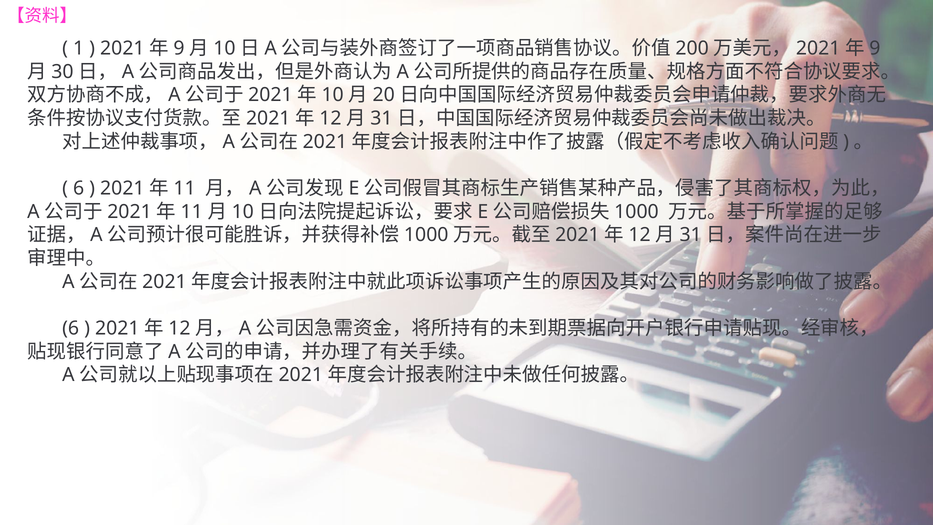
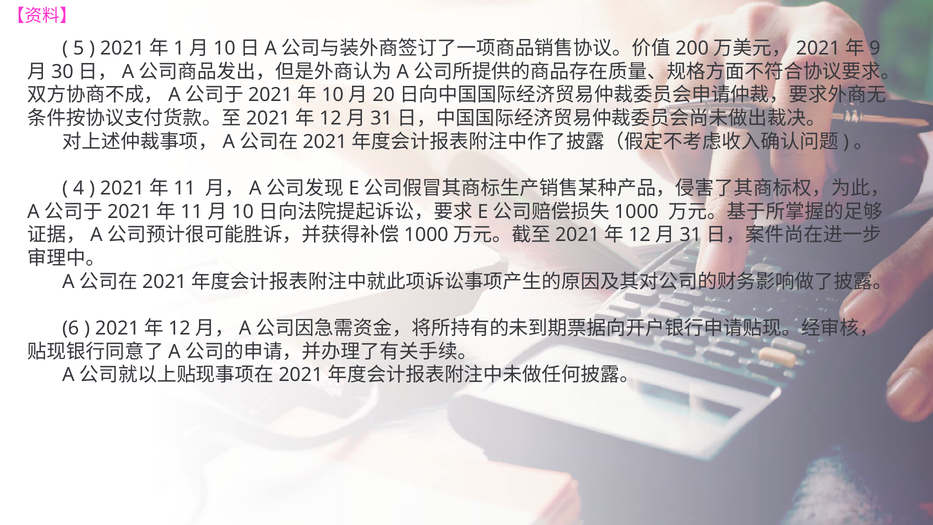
1: 1 -> 5
9 at (179, 48): 9 -> 1
6 at (79, 188): 6 -> 4
